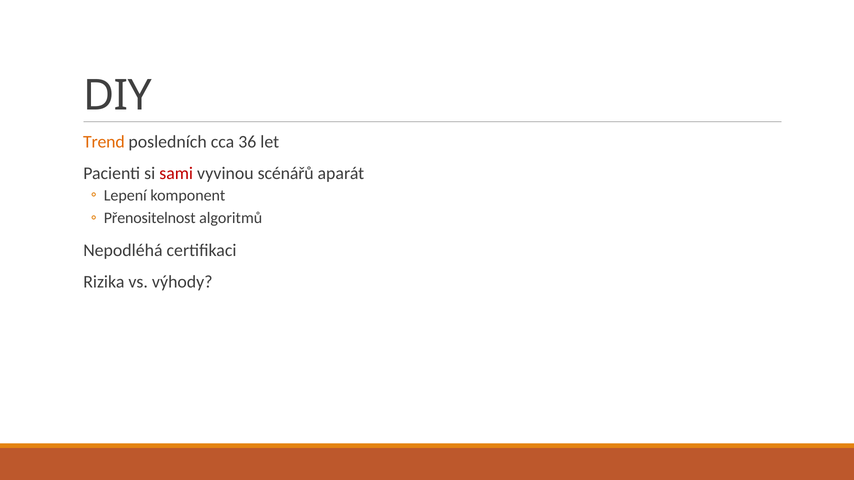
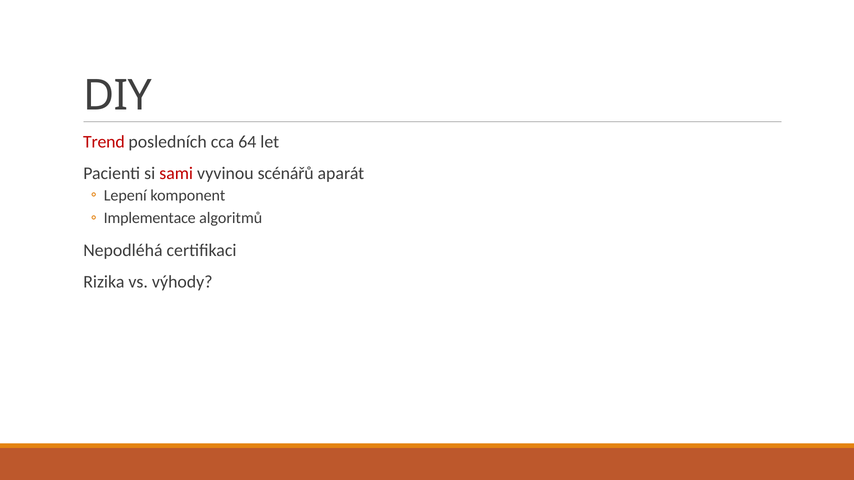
Trend colour: orange -> red
36: 36 -> 64
Přenositelnost: Přenositelnost -> Implementace
